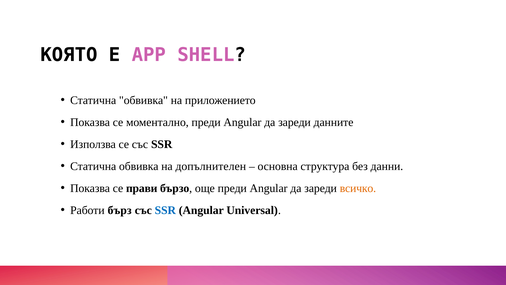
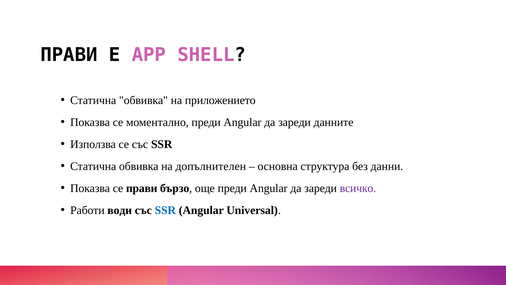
КОЯТО at (69, 55): КОЯТО -> ПРАВИ
всичко colour: orange -> purple
бърз: бърз -> води
